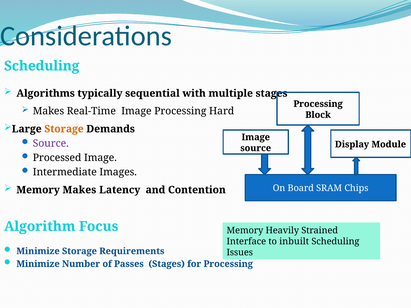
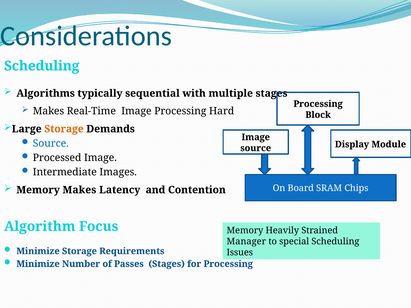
Source at (51, 143) colour: purple -> blue
Interface: Interface -> Manager
inbuilt: inbuilt -> special
